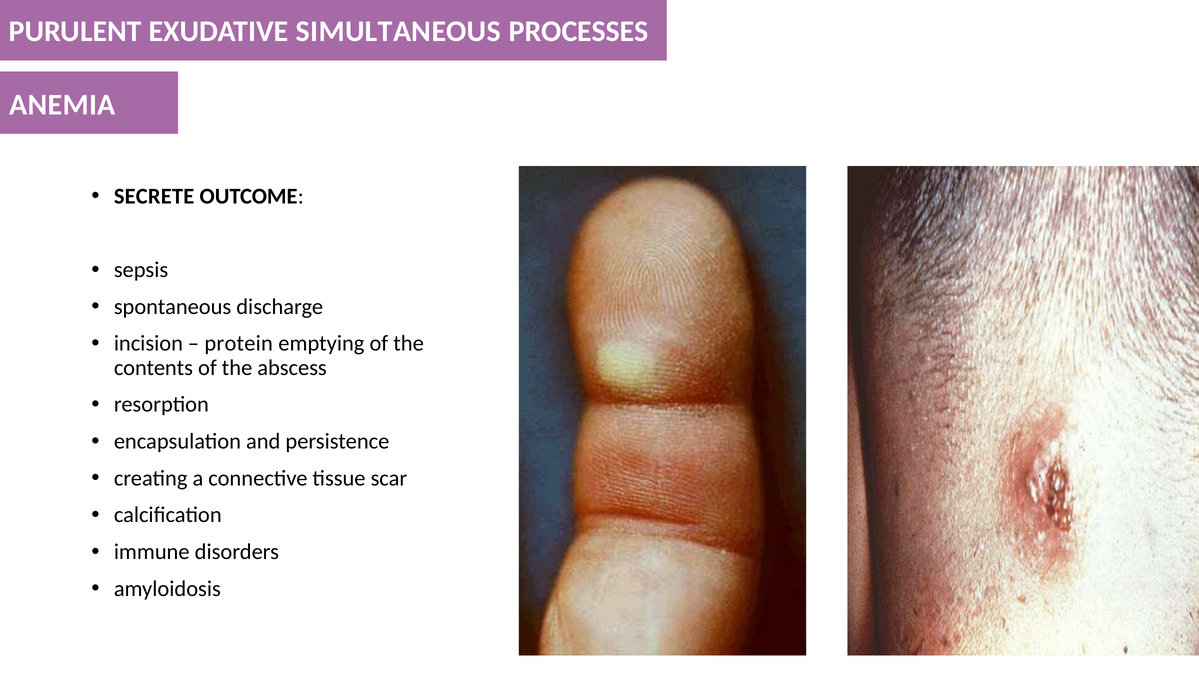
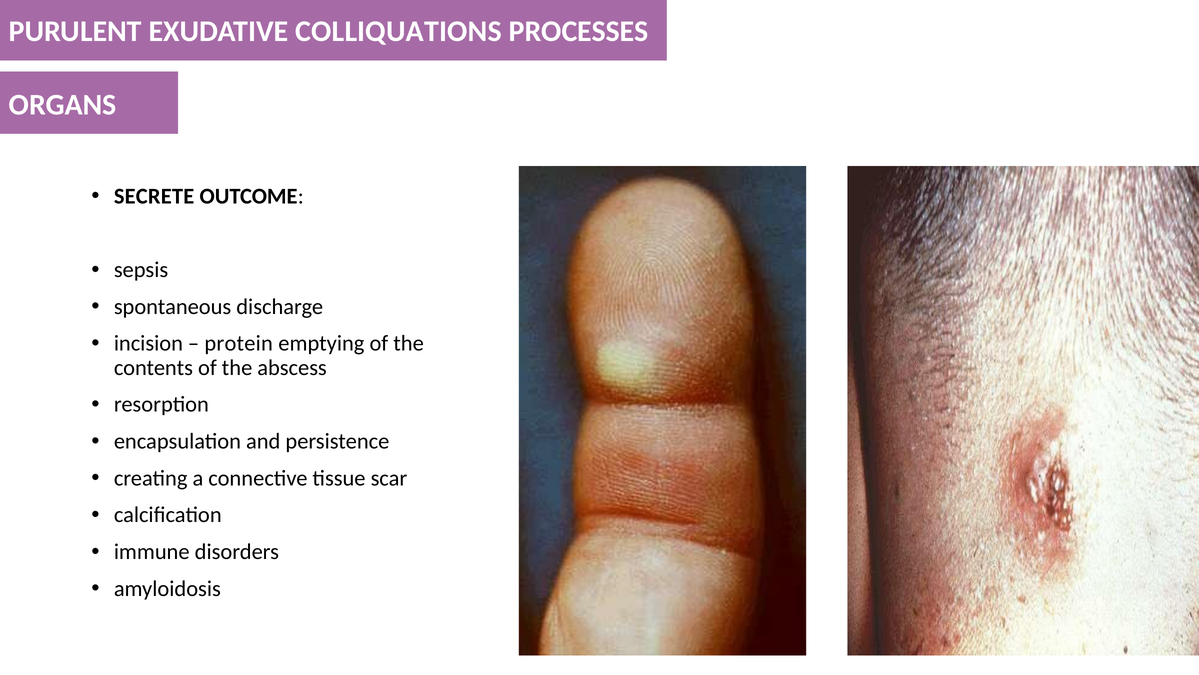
SIMULTANEOUS: SIMULTANEOUS -> COLLIQUATIONS
ANEMIA: ANEMIA -> ORGANS
